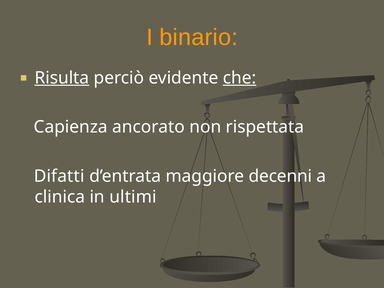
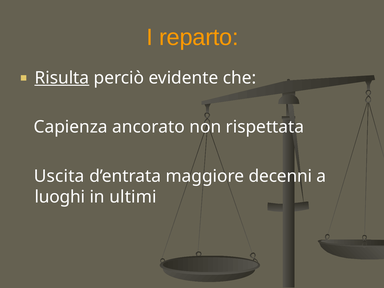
binario: binario -> reparto
che underline: present -> none
Difatti: Difatti -> Uscita
clinica: clinica -> luoghi
